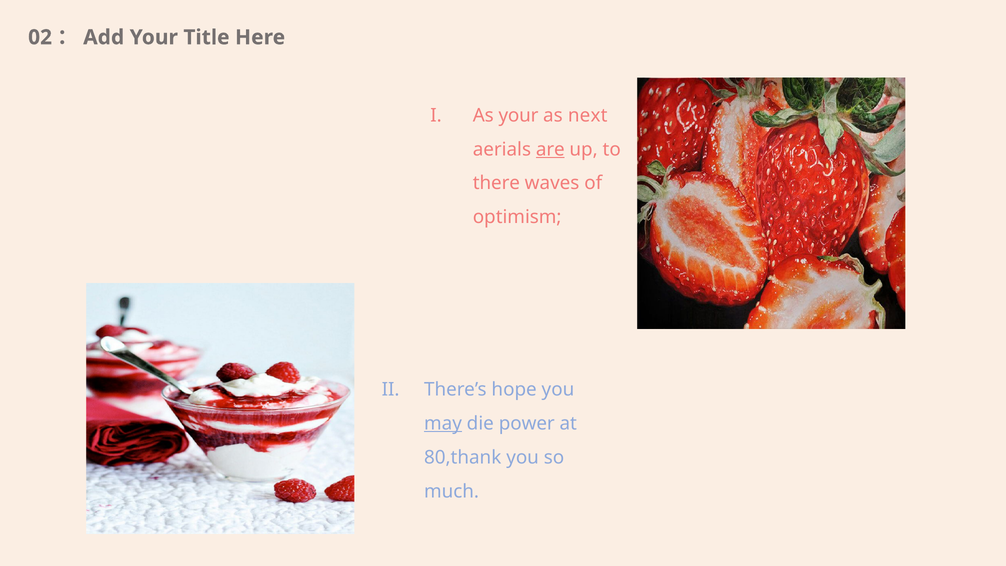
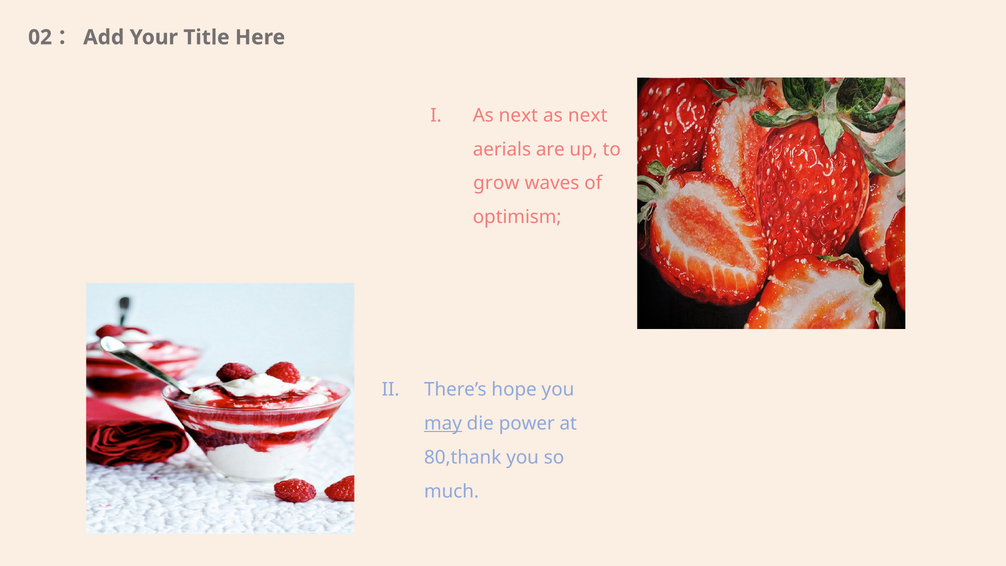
your at (518, 115): your -> next
are underline: present -> none
there: there -> grow
